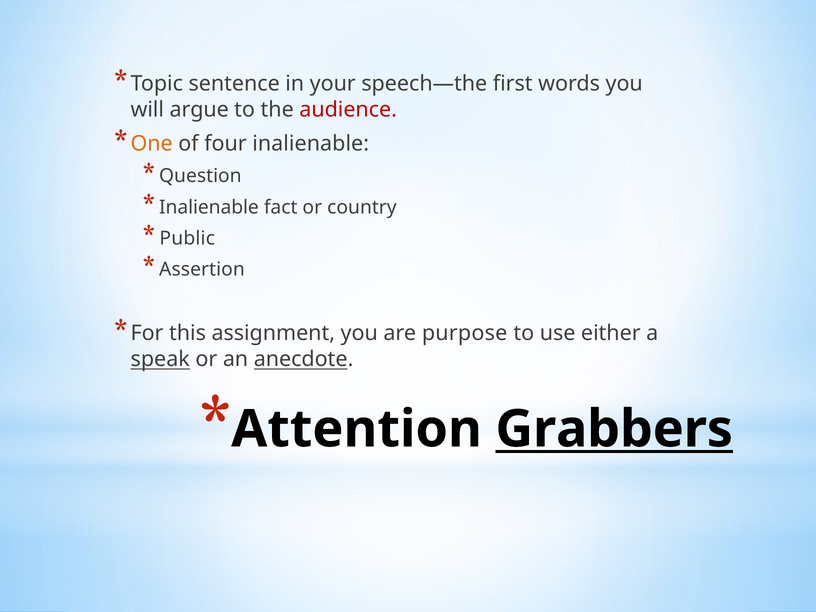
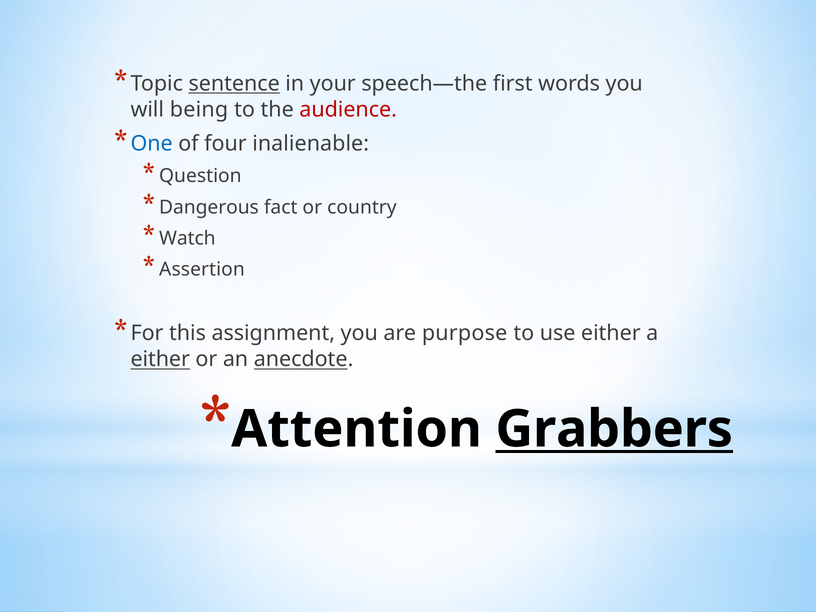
sentence underline: none -> present
argue: argue -> being
One colour: orange -> blue
Inalienable at (209, 207): Inalienable -> Dangerous
Public: Public -> Watch
speak at (160, 359): speak -> either
